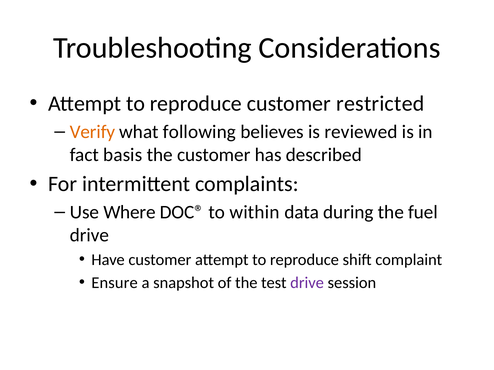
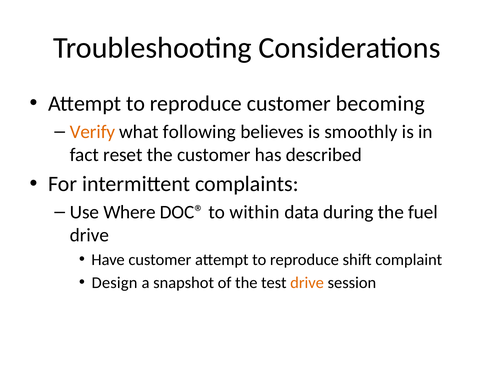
restricted: restricted -> becoming
reviewed: reviewed -> smoothly
basis: basis -> reset
Ensure: Ensure -> Design
drive at (307, 283) colour: purple -> orange
